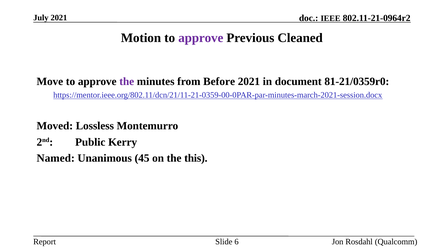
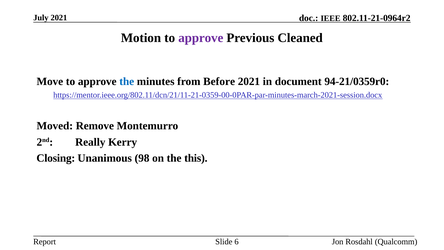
the at (127, 81) colour: purple -> blue
81-21/0359r0: 81-21/0359r0 -> 94-21/0359r0
Lossless: Lossless -> Remove
Public: Public -> Really
Named: Named -> Closing
45: 45 -> 98
